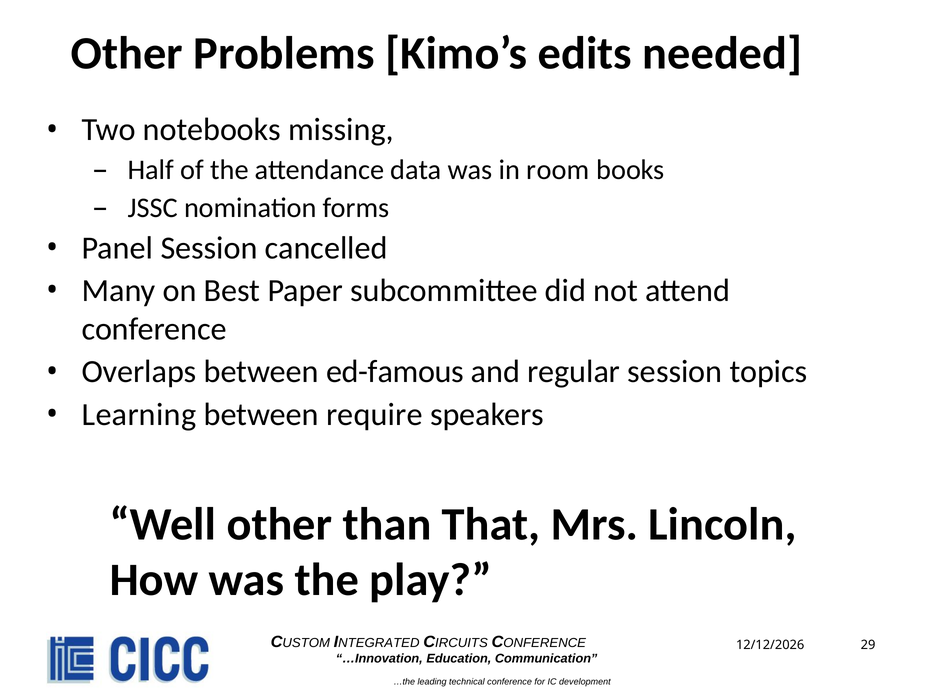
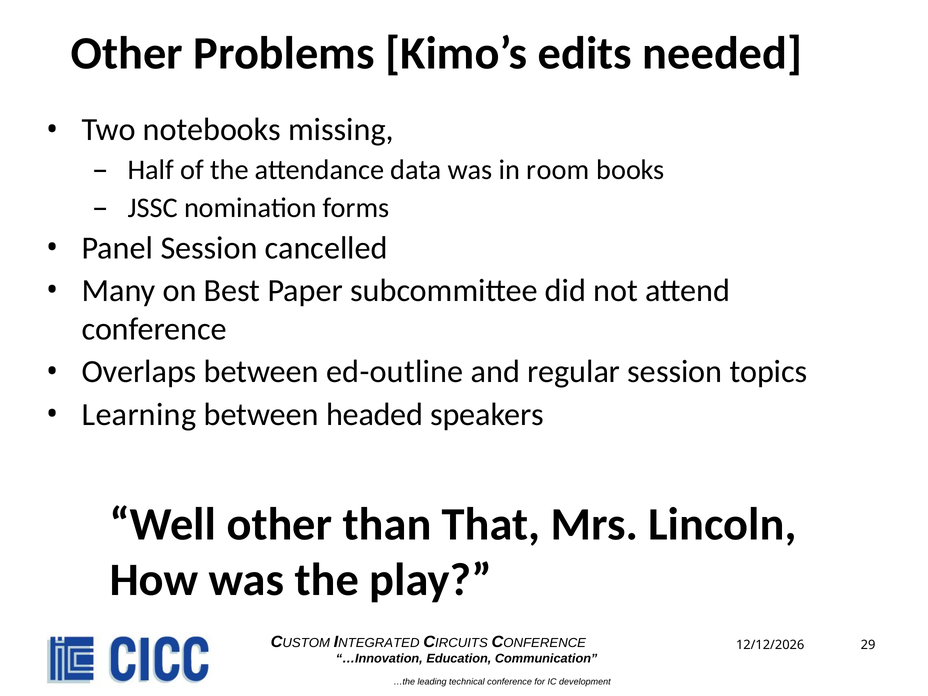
ed-famous: ed-famous -> ed-outline
require: require -> headed
